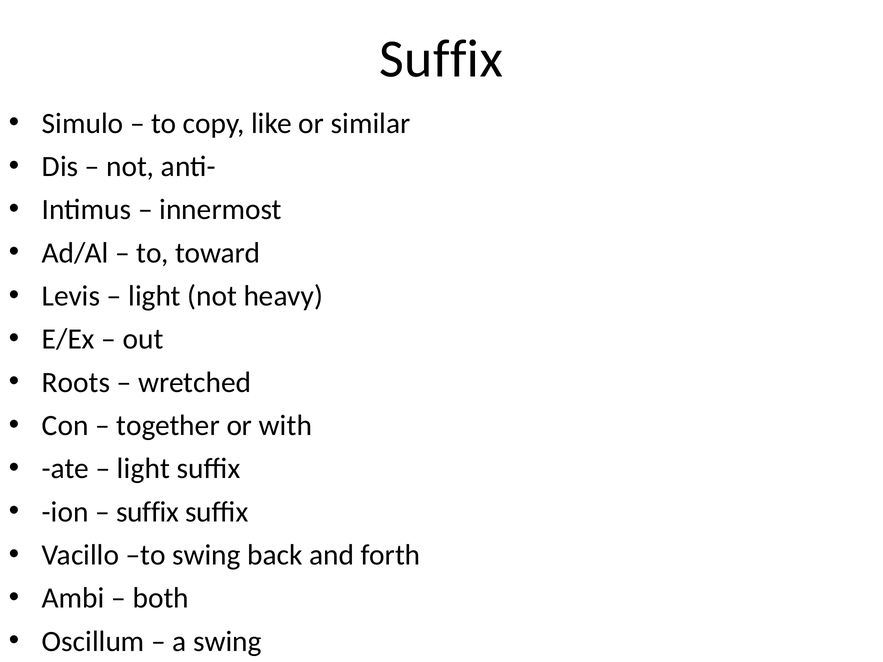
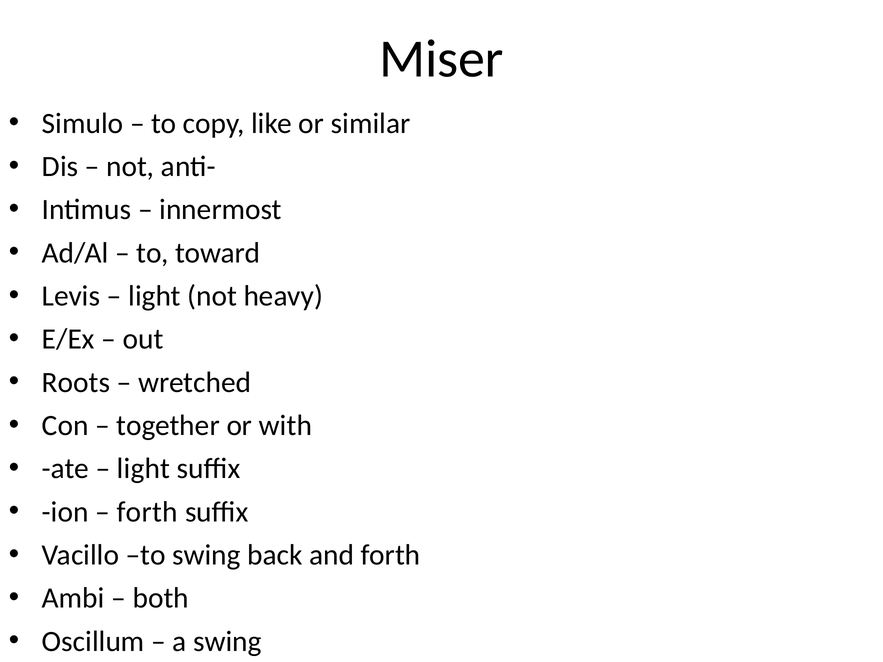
Suffix at (441, 59): Suffix -> Miser
suffix at (148, 512): suffix -> forth
